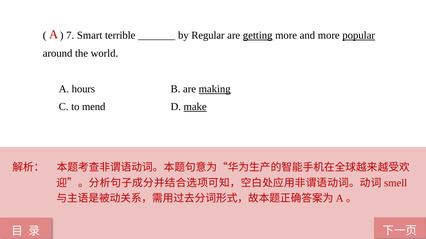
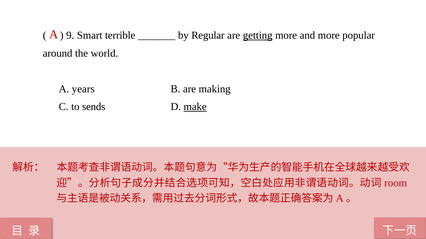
7: 7 -> 9
popular underline: present -> none
hours: hours -> years
making underline: present -> none
mend: mend -> sends
smell: smell -> room
